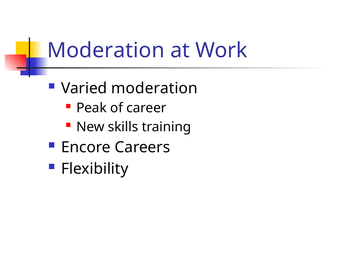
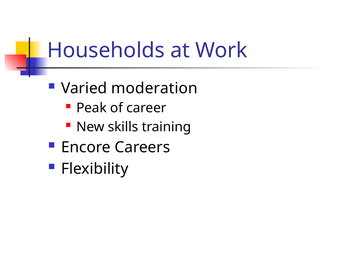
Moderation at (106, 50): Moderation -> Households
